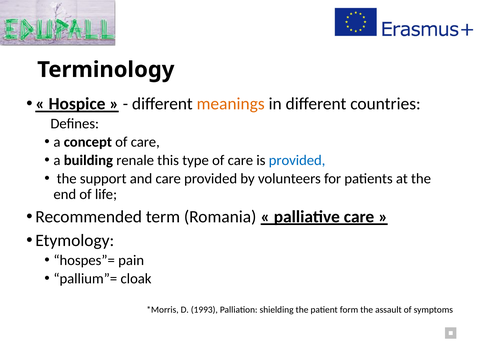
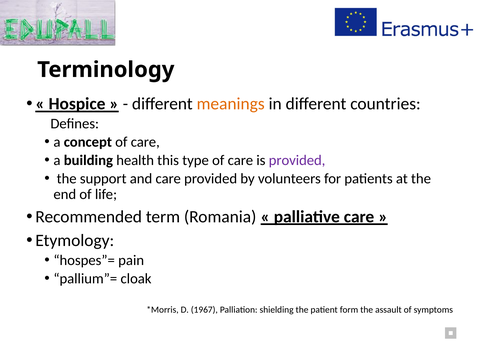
renale: renale -> health
provided at (297, 161) colour: blue -> purple
1993: 1993 -> 1967
